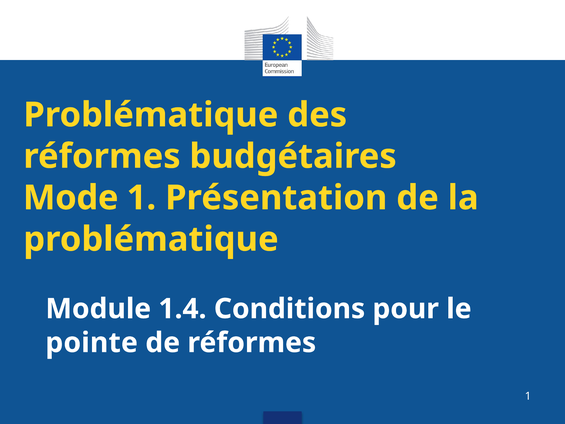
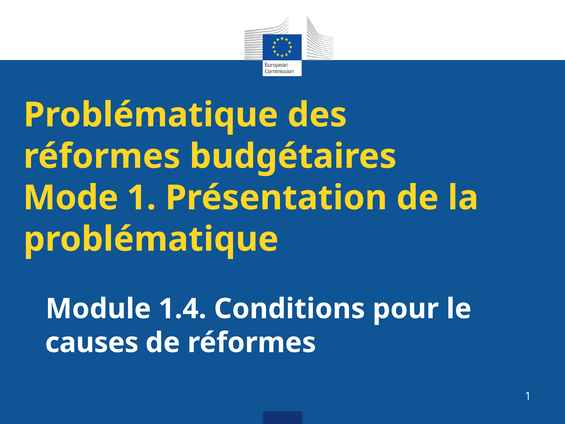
pointe: pointe -> causes
